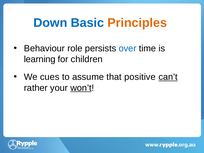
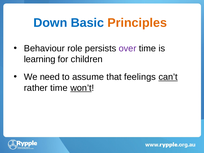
over colour: blue -> purple
cues: cues -> need
positive: positive -> feelings
rather your: your -> time
